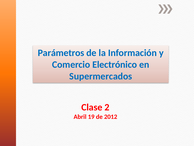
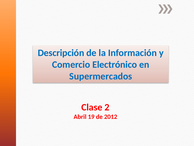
Parámetros: Parámetros -> Descripción
